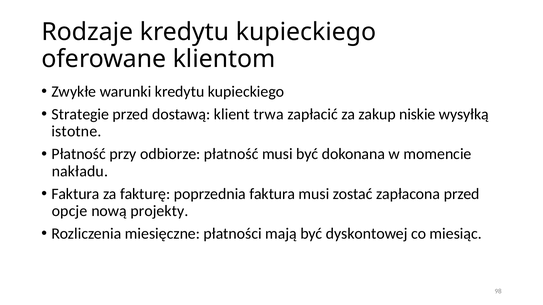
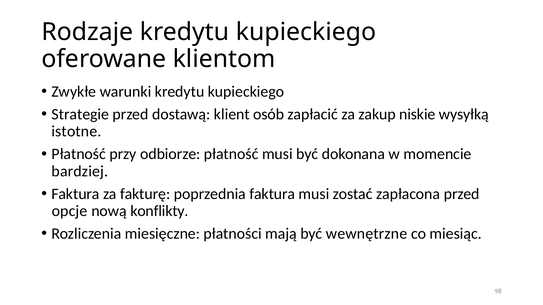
trwa: trwa -> osób
nakładu: nakładu -> bardziej
projekty: projekty -> konflikty
dyskontowej: dyskontowej -> wewnętrzne
